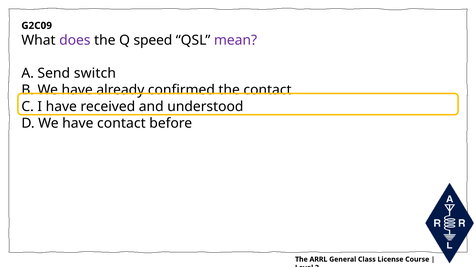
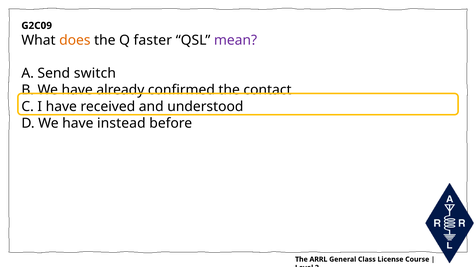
does colour: purple -> orange
speed: speed -> faster
have contact: contact -> instead
